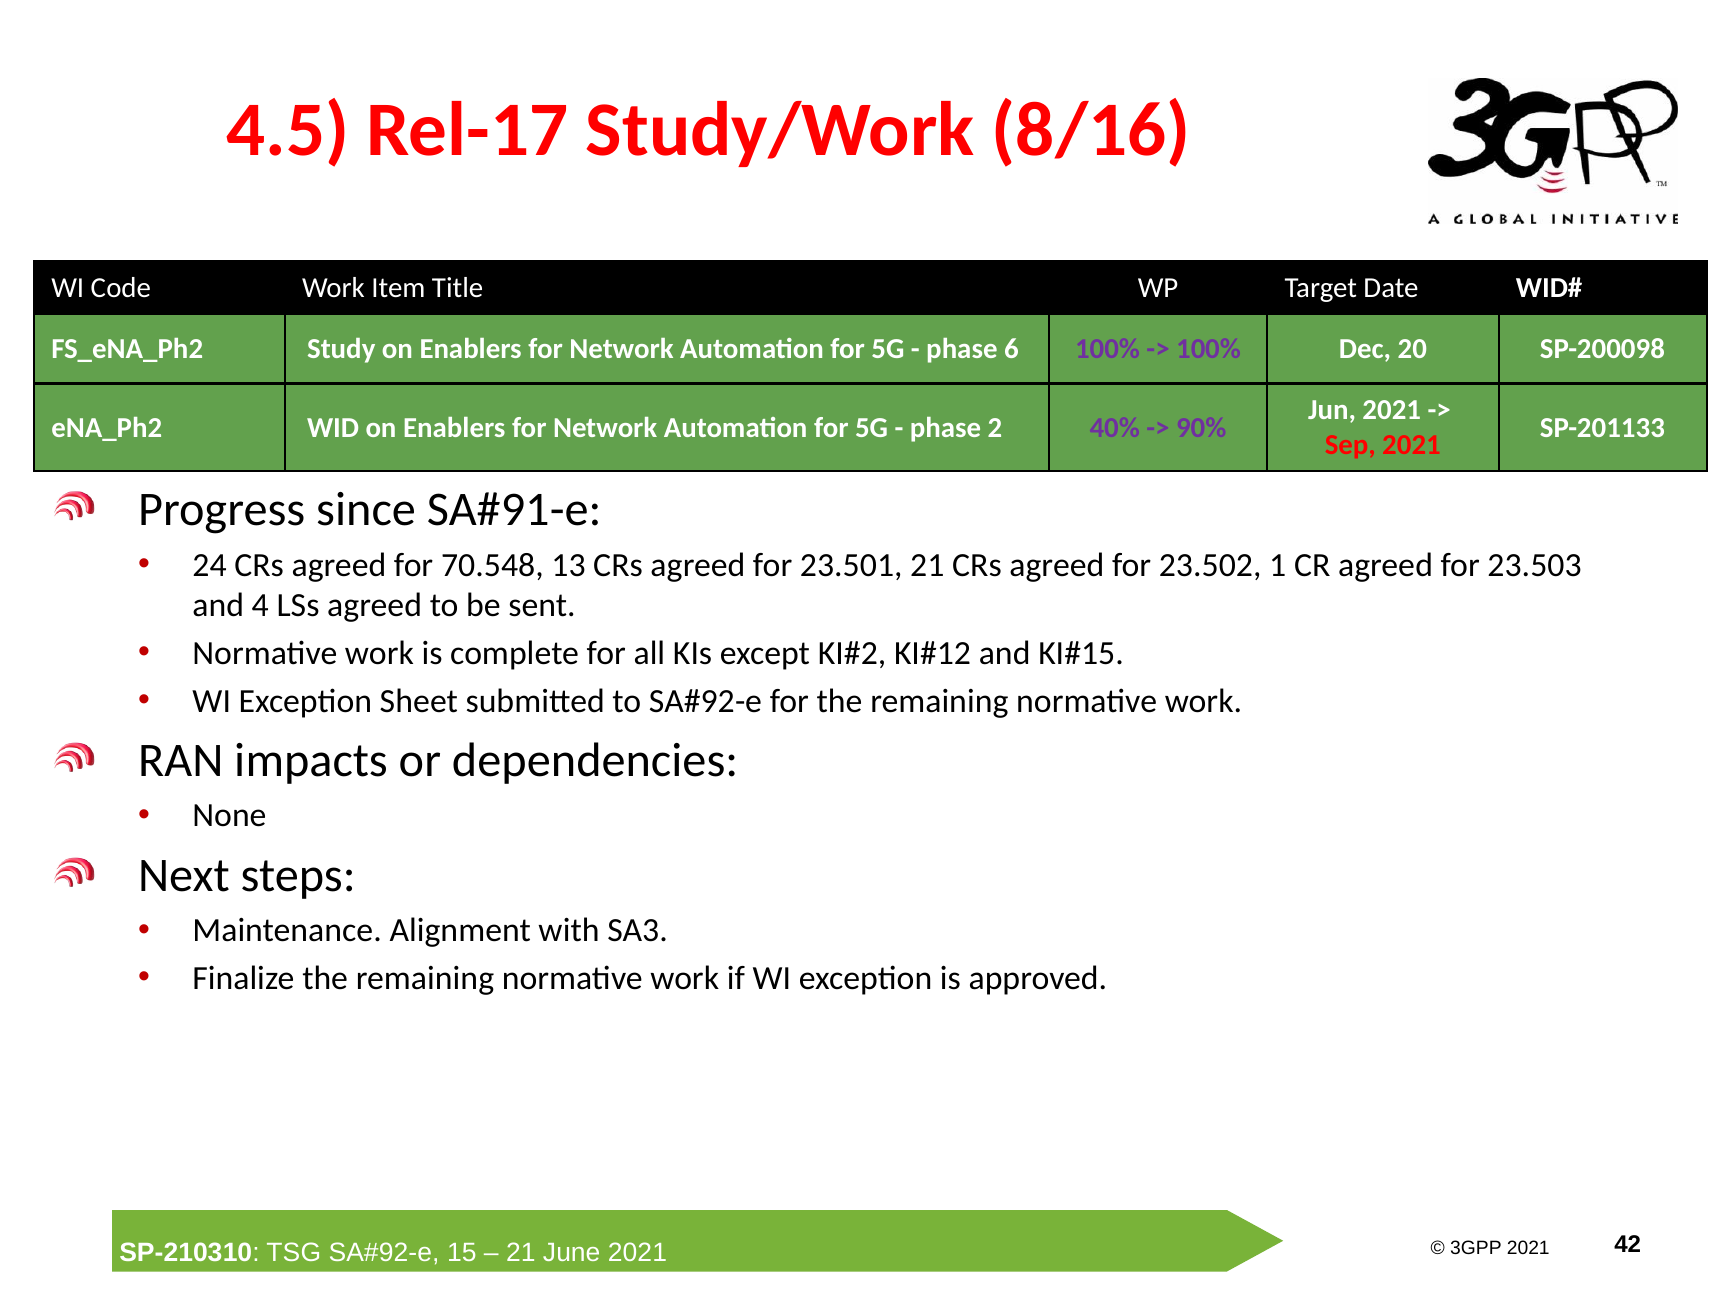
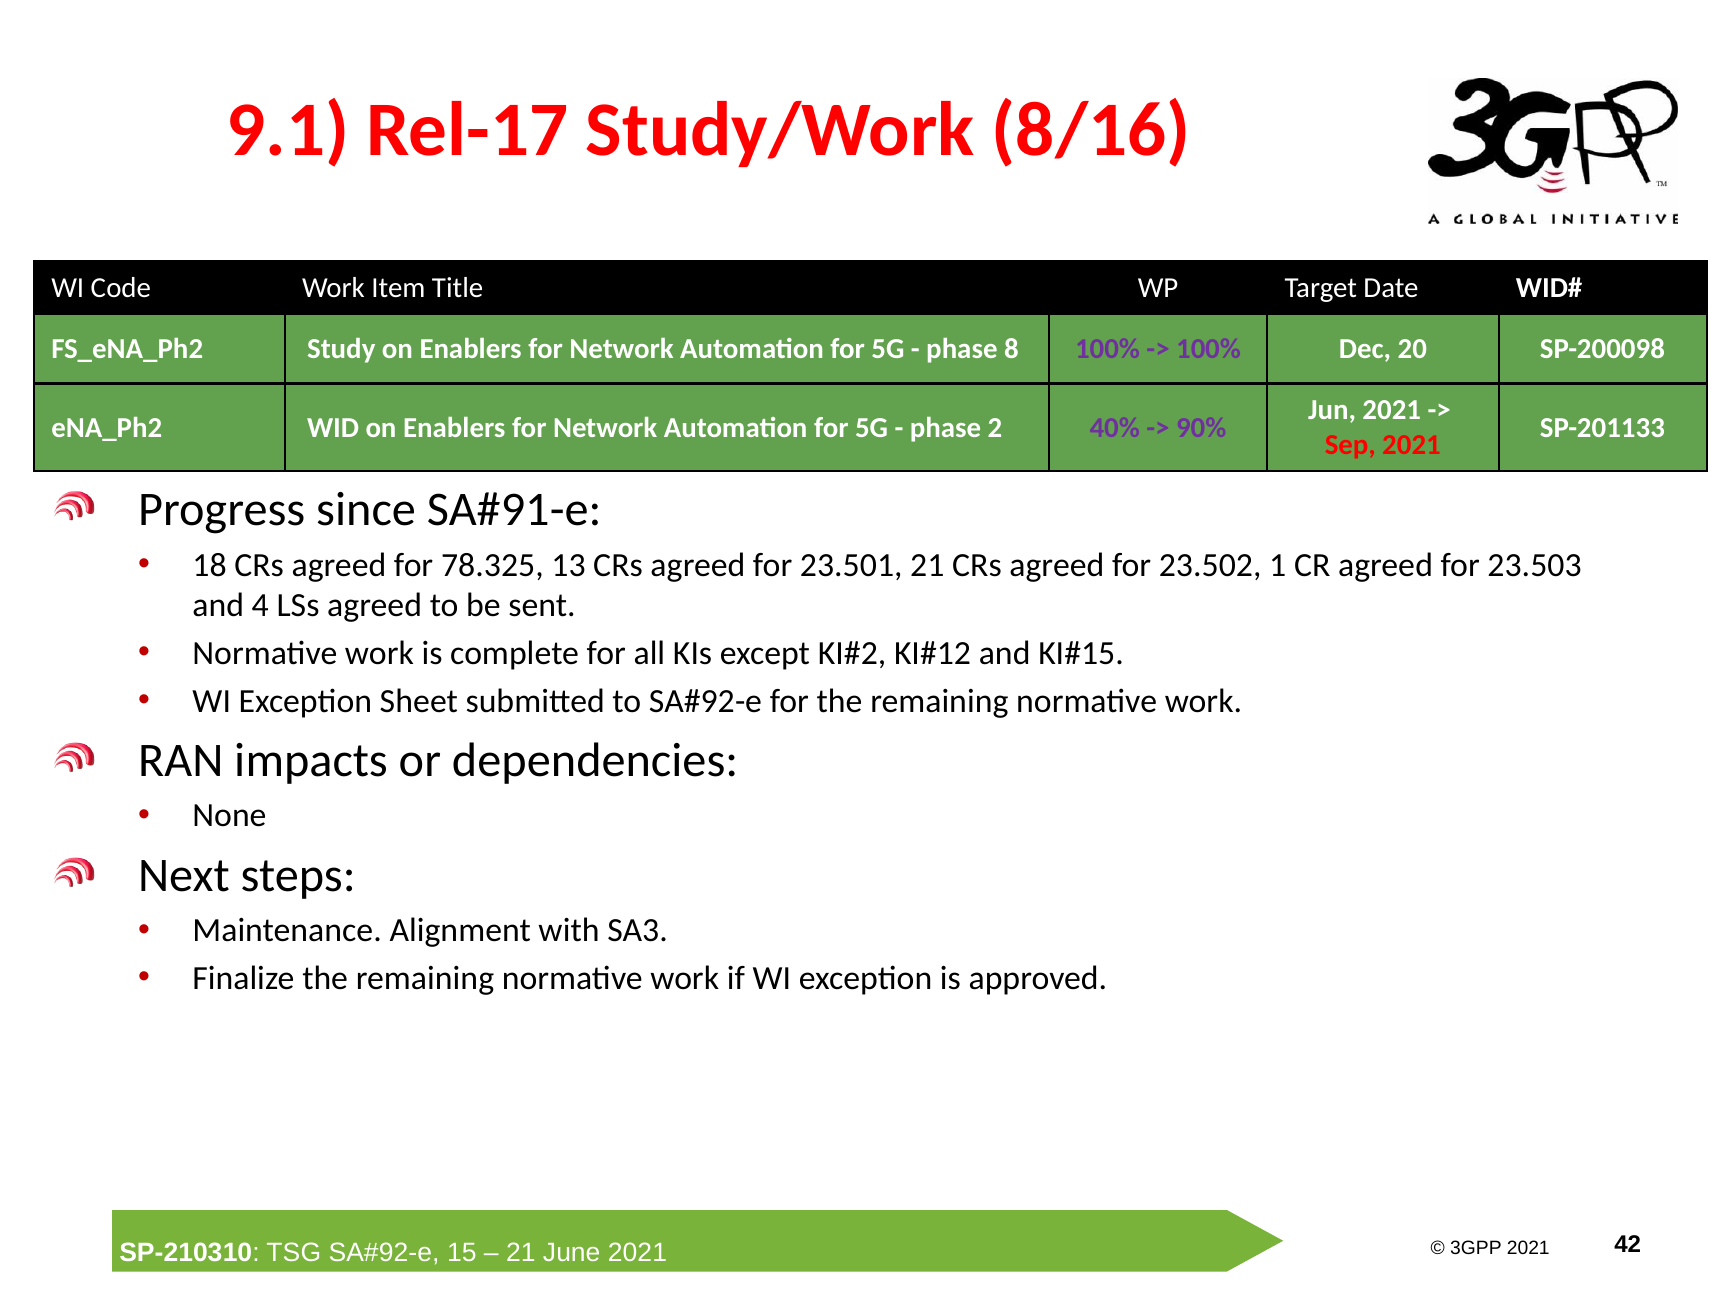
4.5: 4.5 -> 9.1
6: 6 -> 8
24: 24 -> 18
70.548: 70.548 -> 78.325
